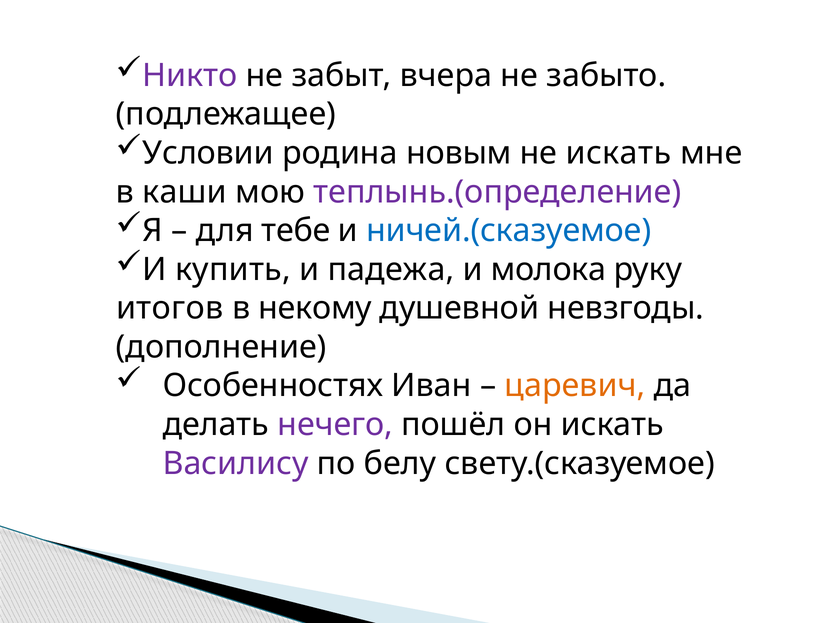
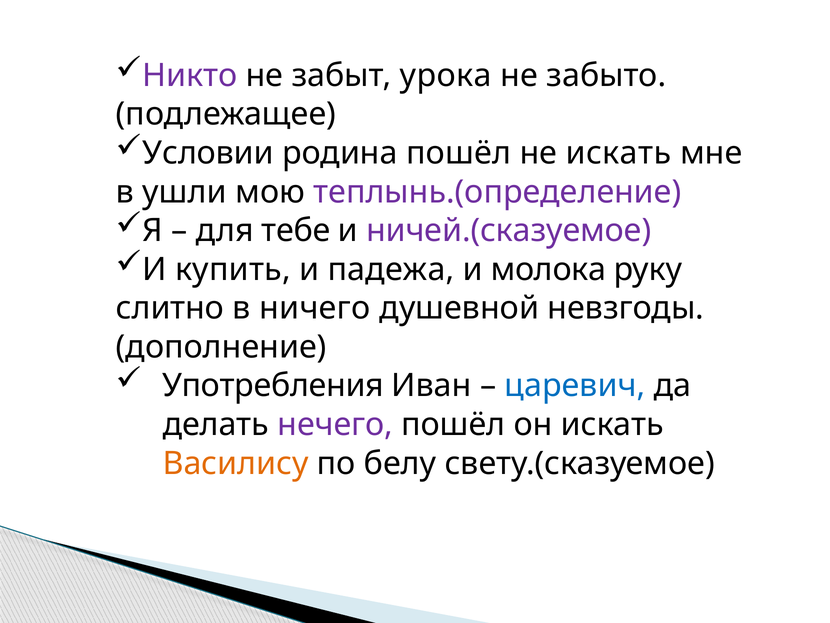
вчера: вчера -> урока
родина новым: новым -> пошёл
каши: каши -> ушли
ничей.(сказуемое colour: blue -> purple
итогов: итогов -> слитно
некому: некому -> ничего
Особенностях: Особенностях -> Употребления
царевич colour: orange -> blue
Василису colour: purple -> orange
